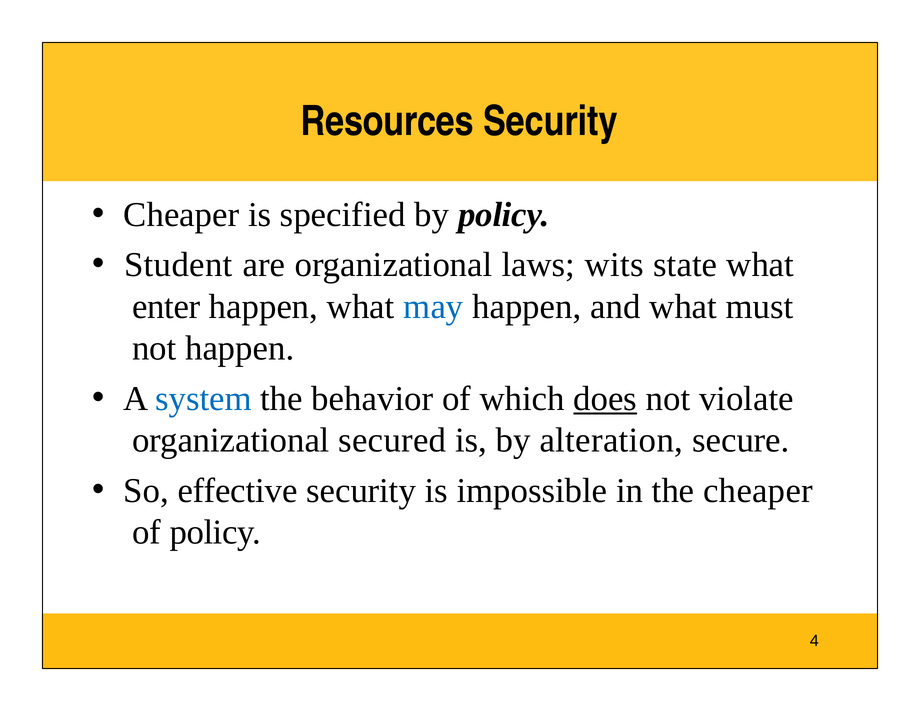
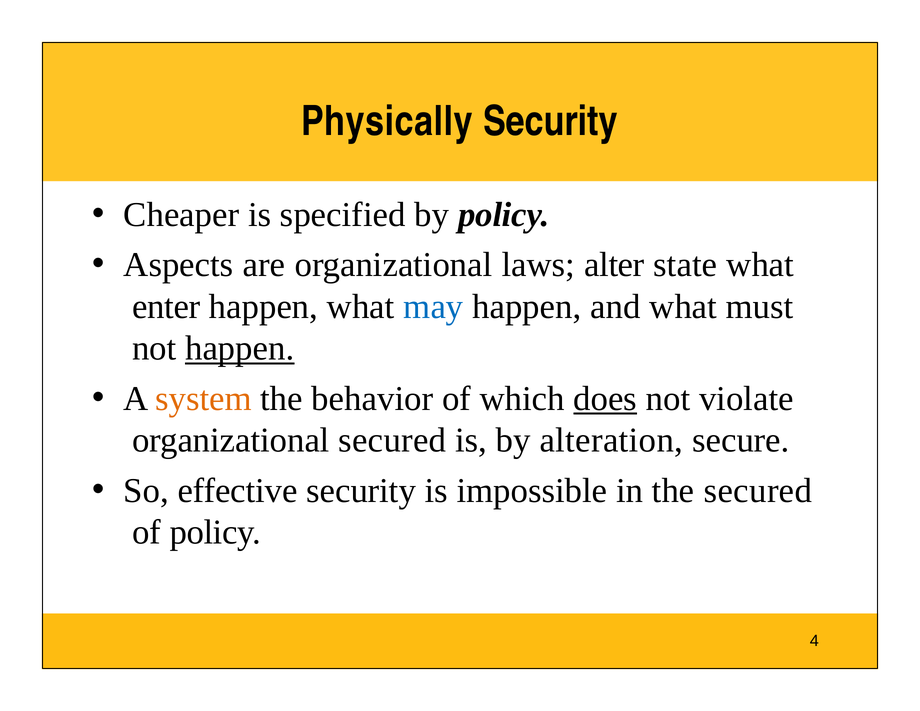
Resources: Resources -> Physically
Student: Student -> Aspects
wits: wits -> alter
happen at (240, 348) underline: none -> present
system colour: blue -> orange
the cheaper: cheaper -> secured
